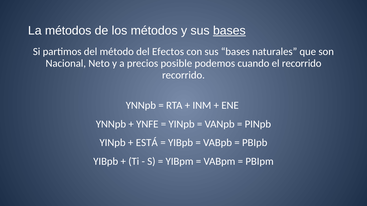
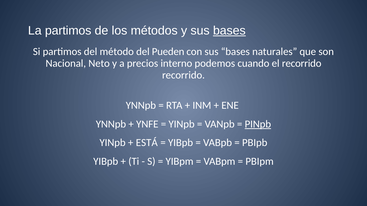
La métodos: métodos -> partimos
Efectos: Efectos -> Pueden
posible: posible -> interno
PINpb underline: none -> present
